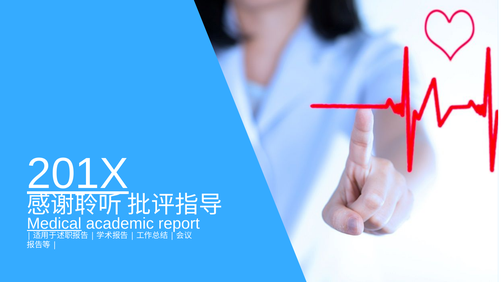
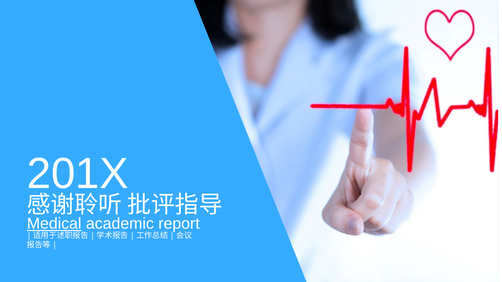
201X underline: present -> none
